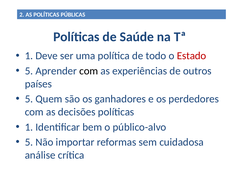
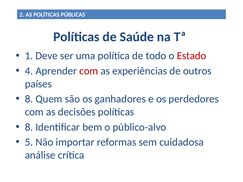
5 at (29, 71): 5 -> 4
com at (89, 71) colour: black -> red
5 at (29, 99): 5 -> 8
1 at (29, 127): 1 -> 8
